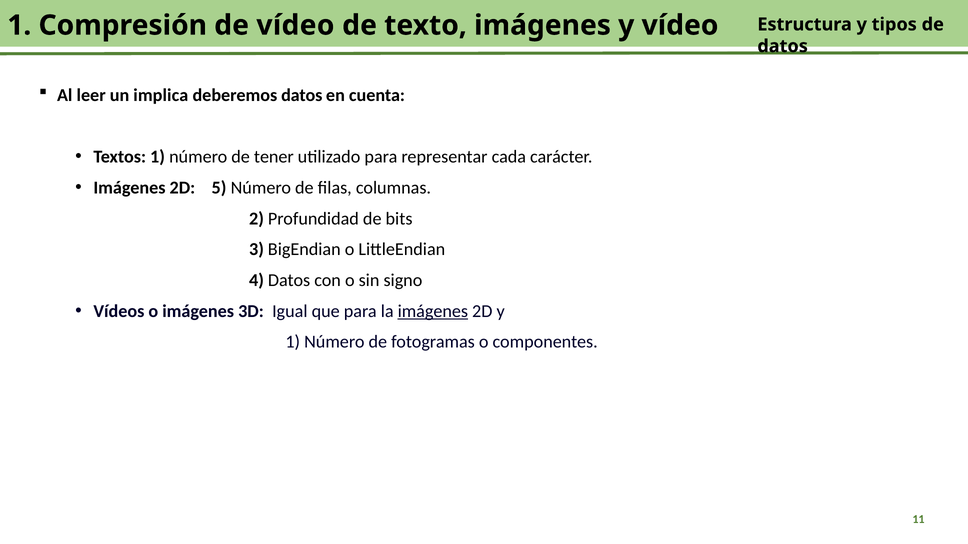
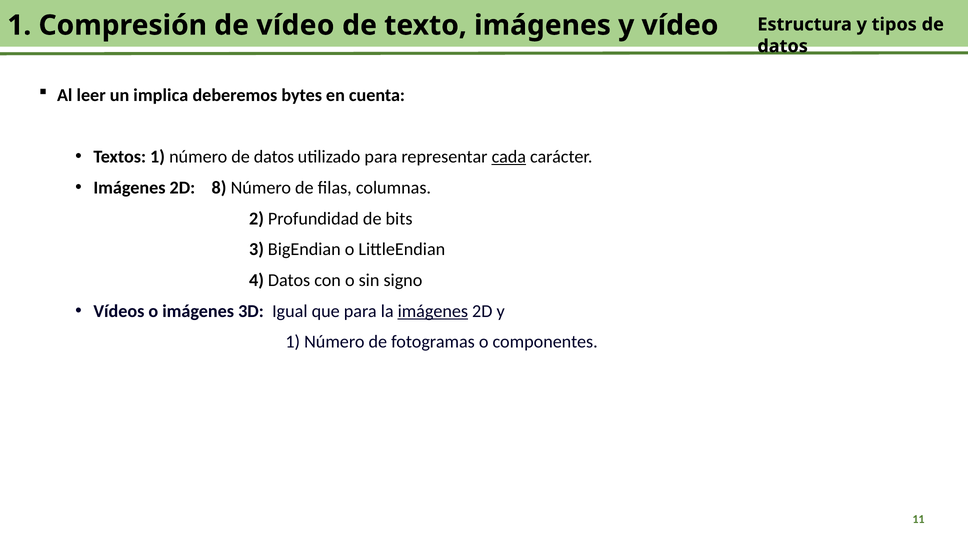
deberemos datos: datos -> bytes
número de tener: tener -> datos
cada underline: none -> present
5: 5 -> 8
